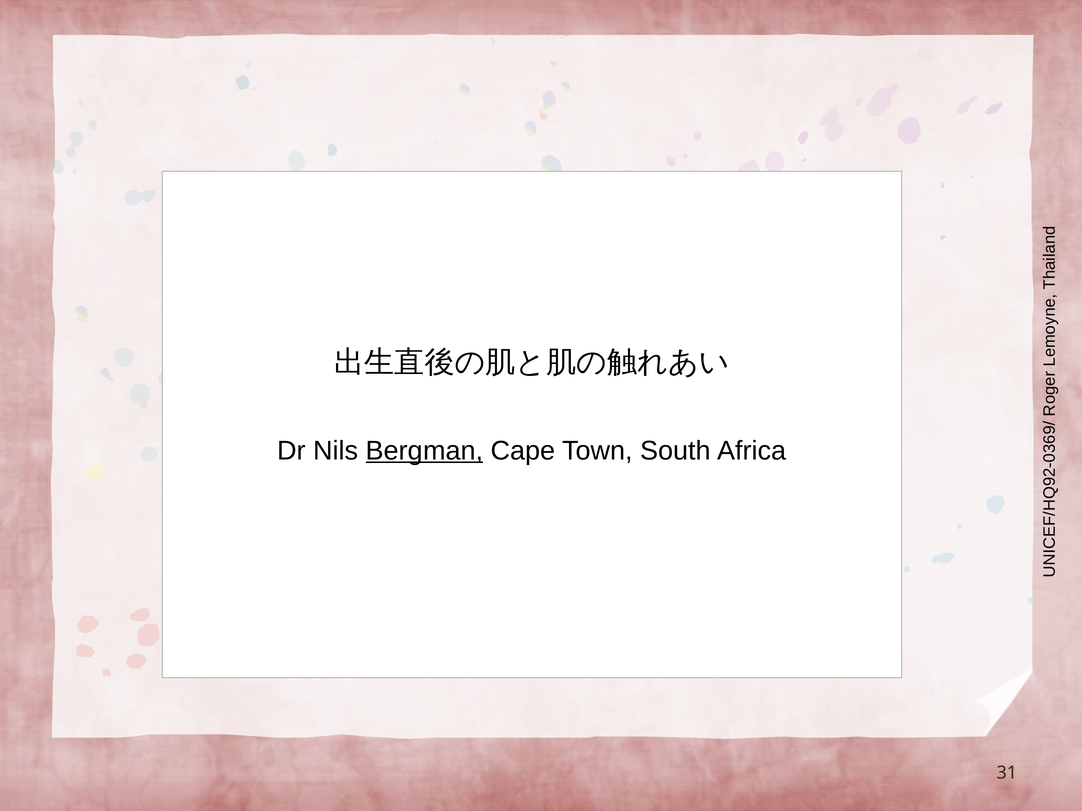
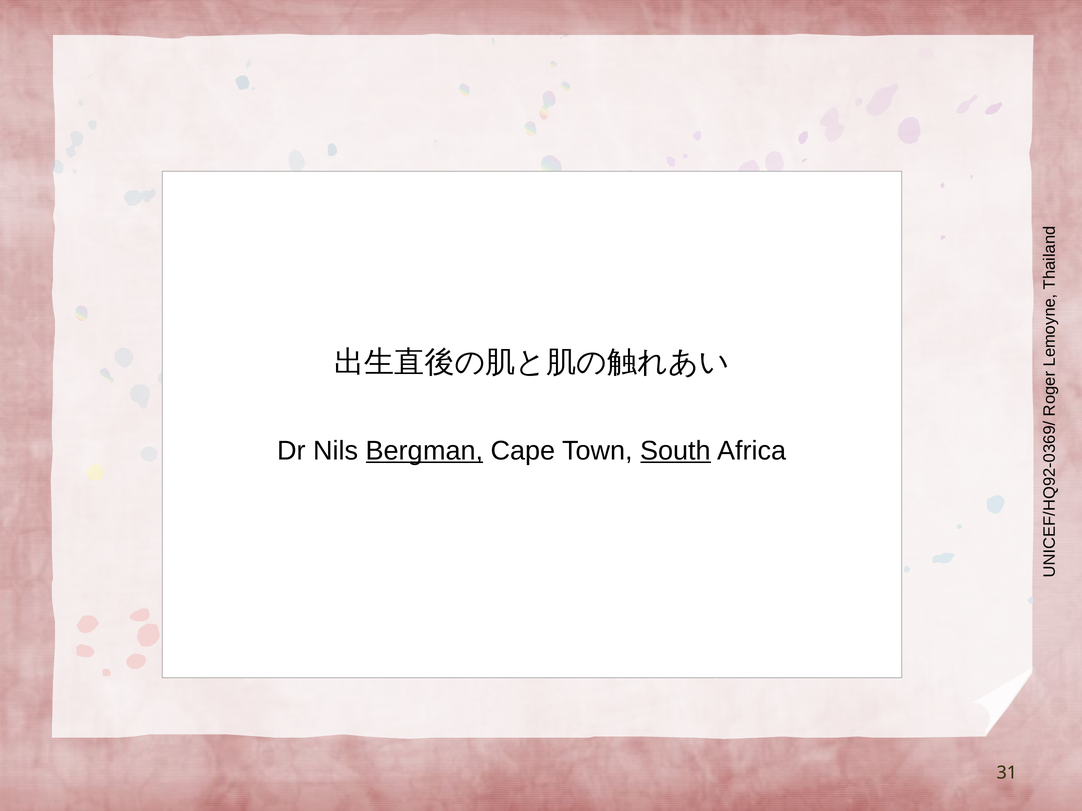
South underline: none -> present
